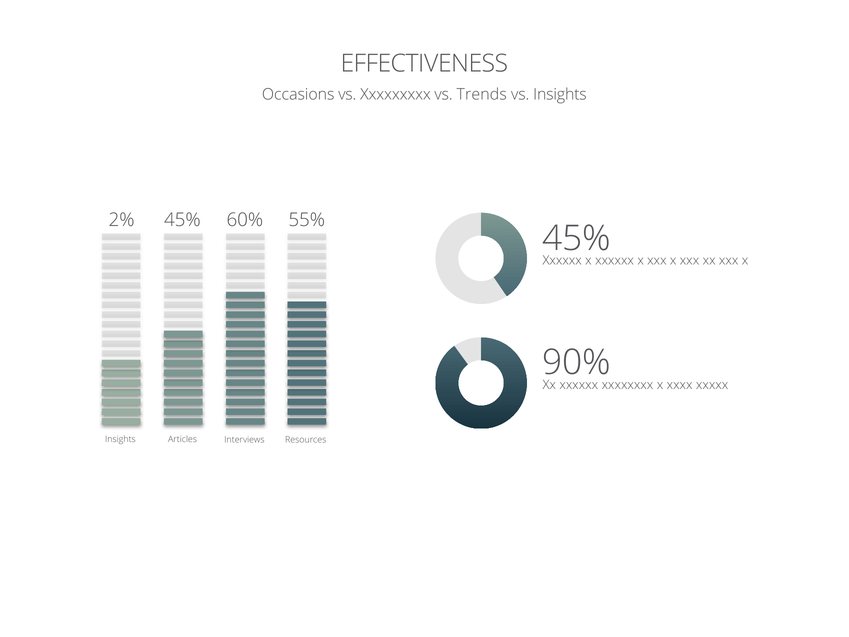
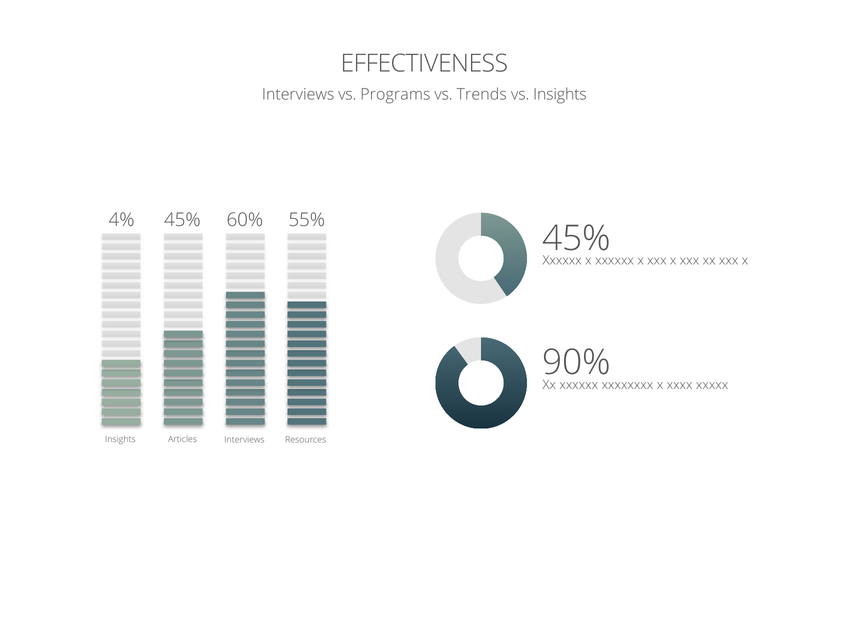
Occasions at (298, 95): Occasions -> Interviews
Xxxxxxxxx: Xxxxxxxxx -> Programs
2%: 2% -> 4%
